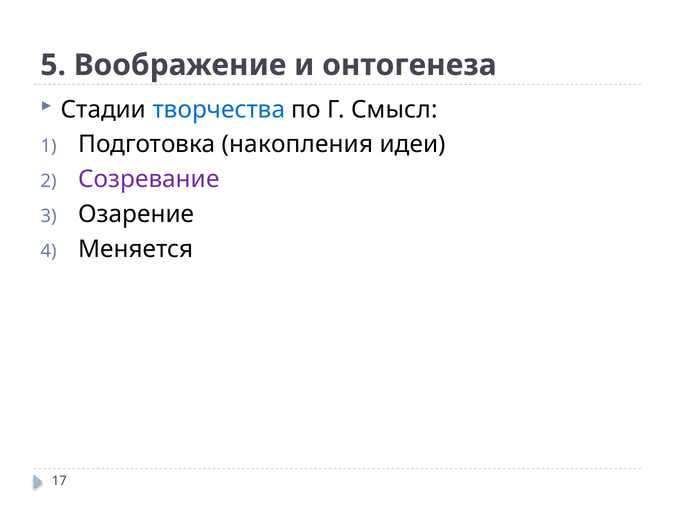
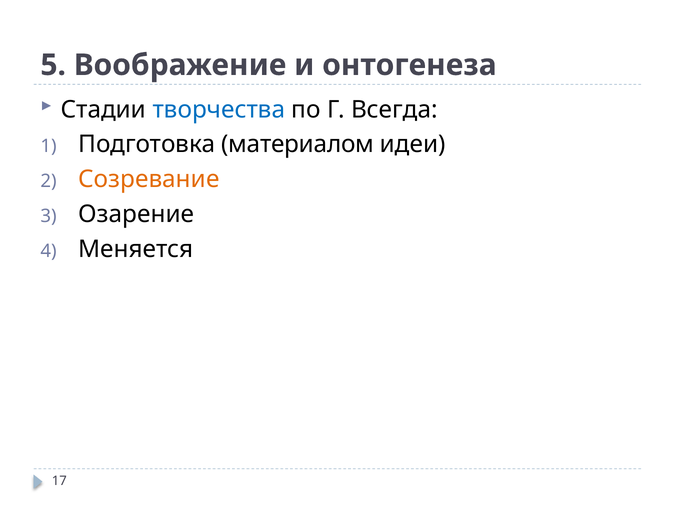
Смысл: Смысл -> Всегда
накопления: накопления -> материалом
Созревание colour: purple -> orange
